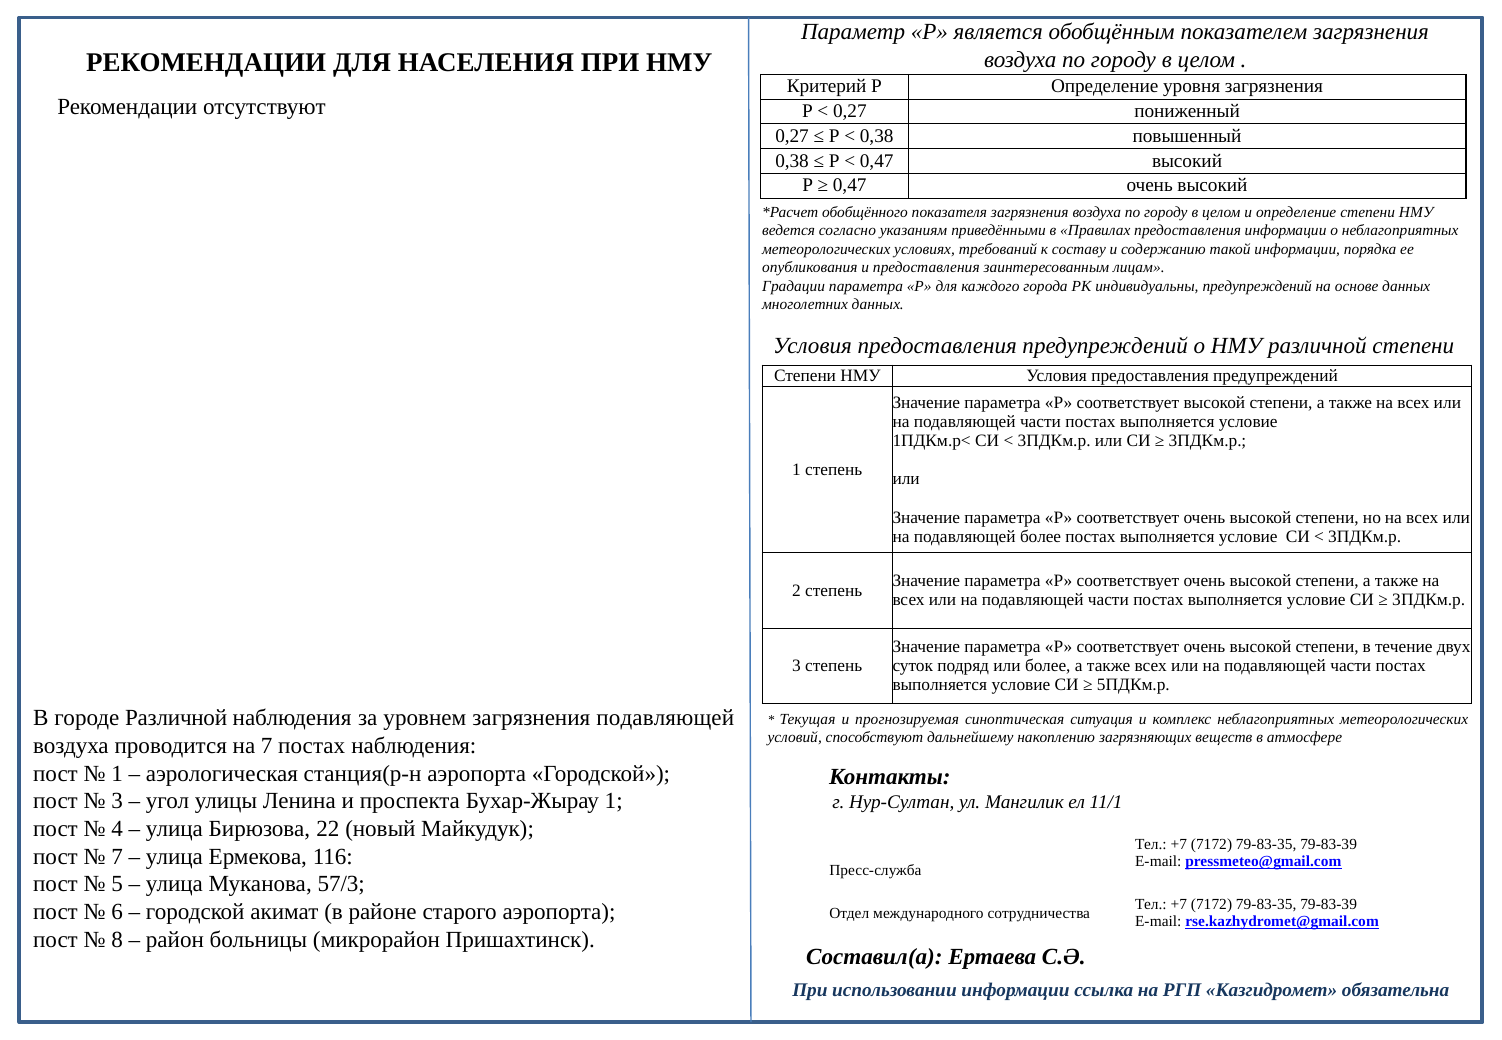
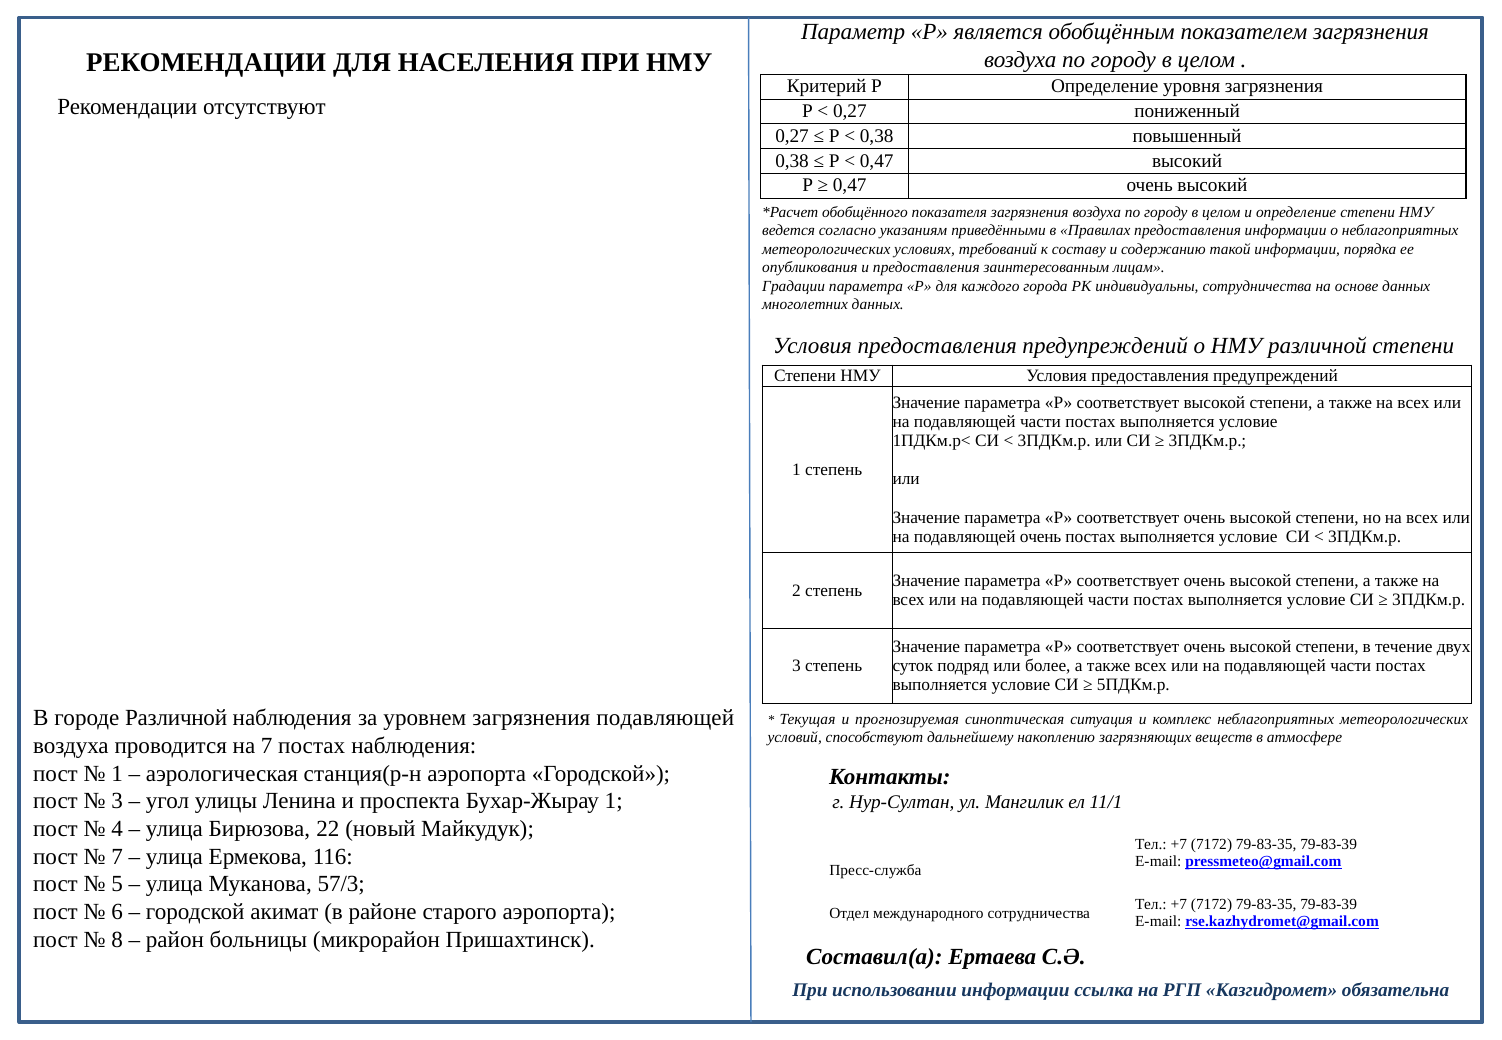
индивидуальны предупреждений: предупреждений -> сотрудничества
подавляющей более: более -> очень
